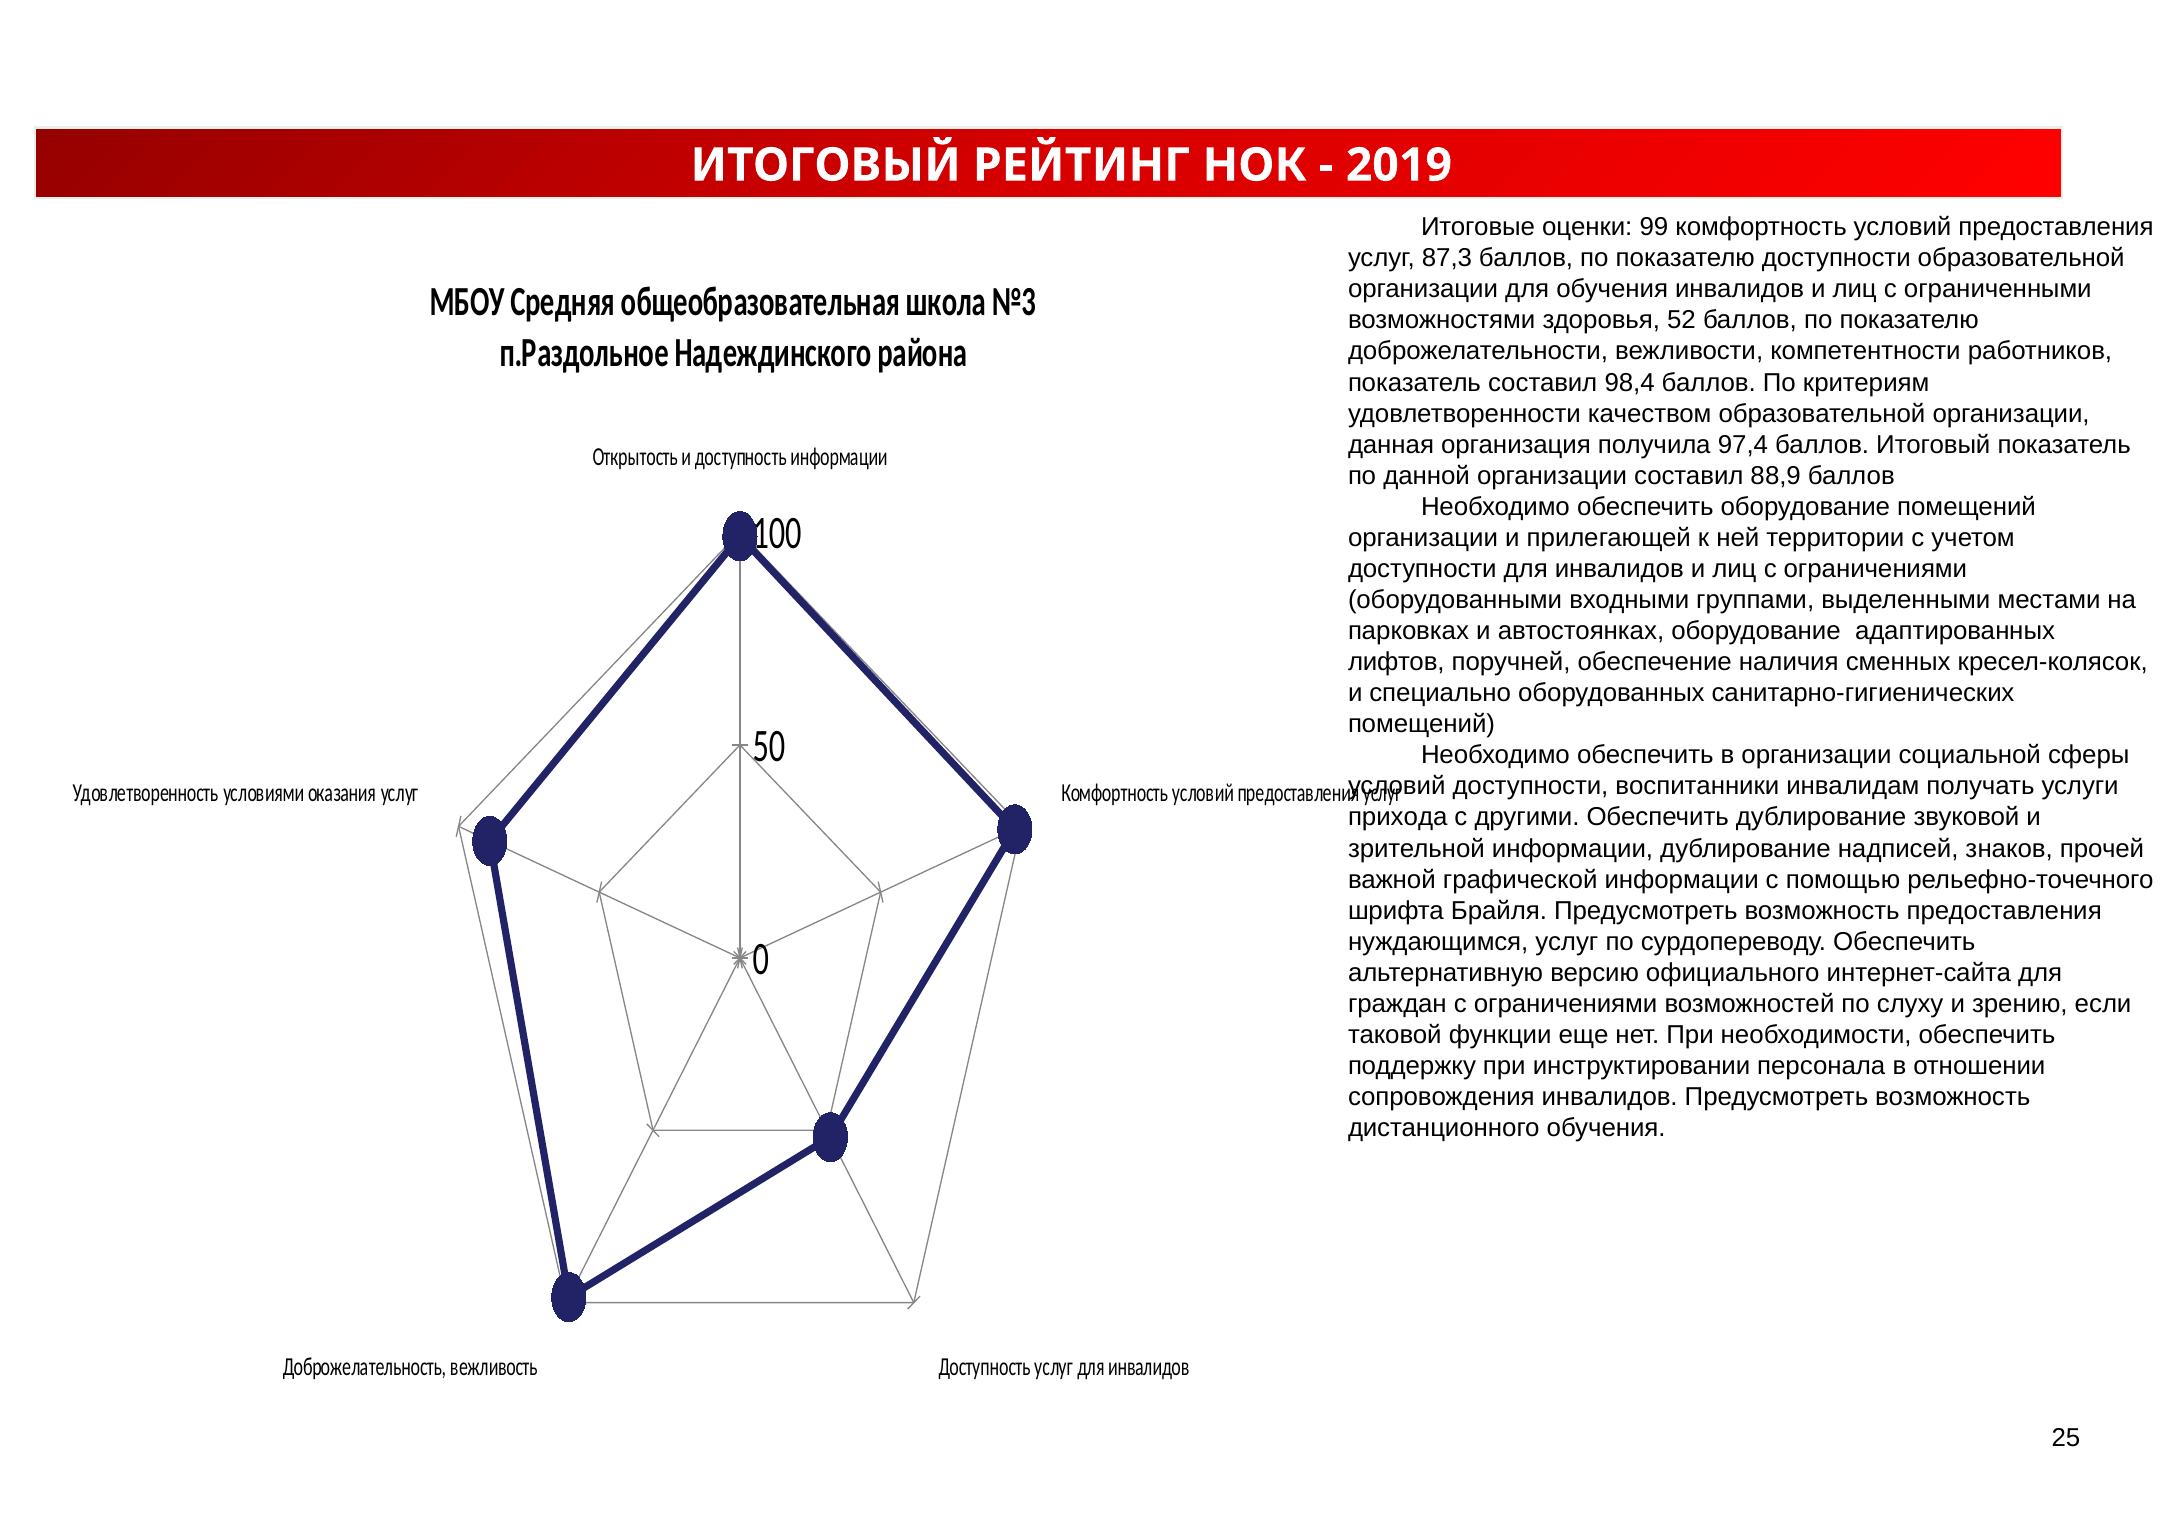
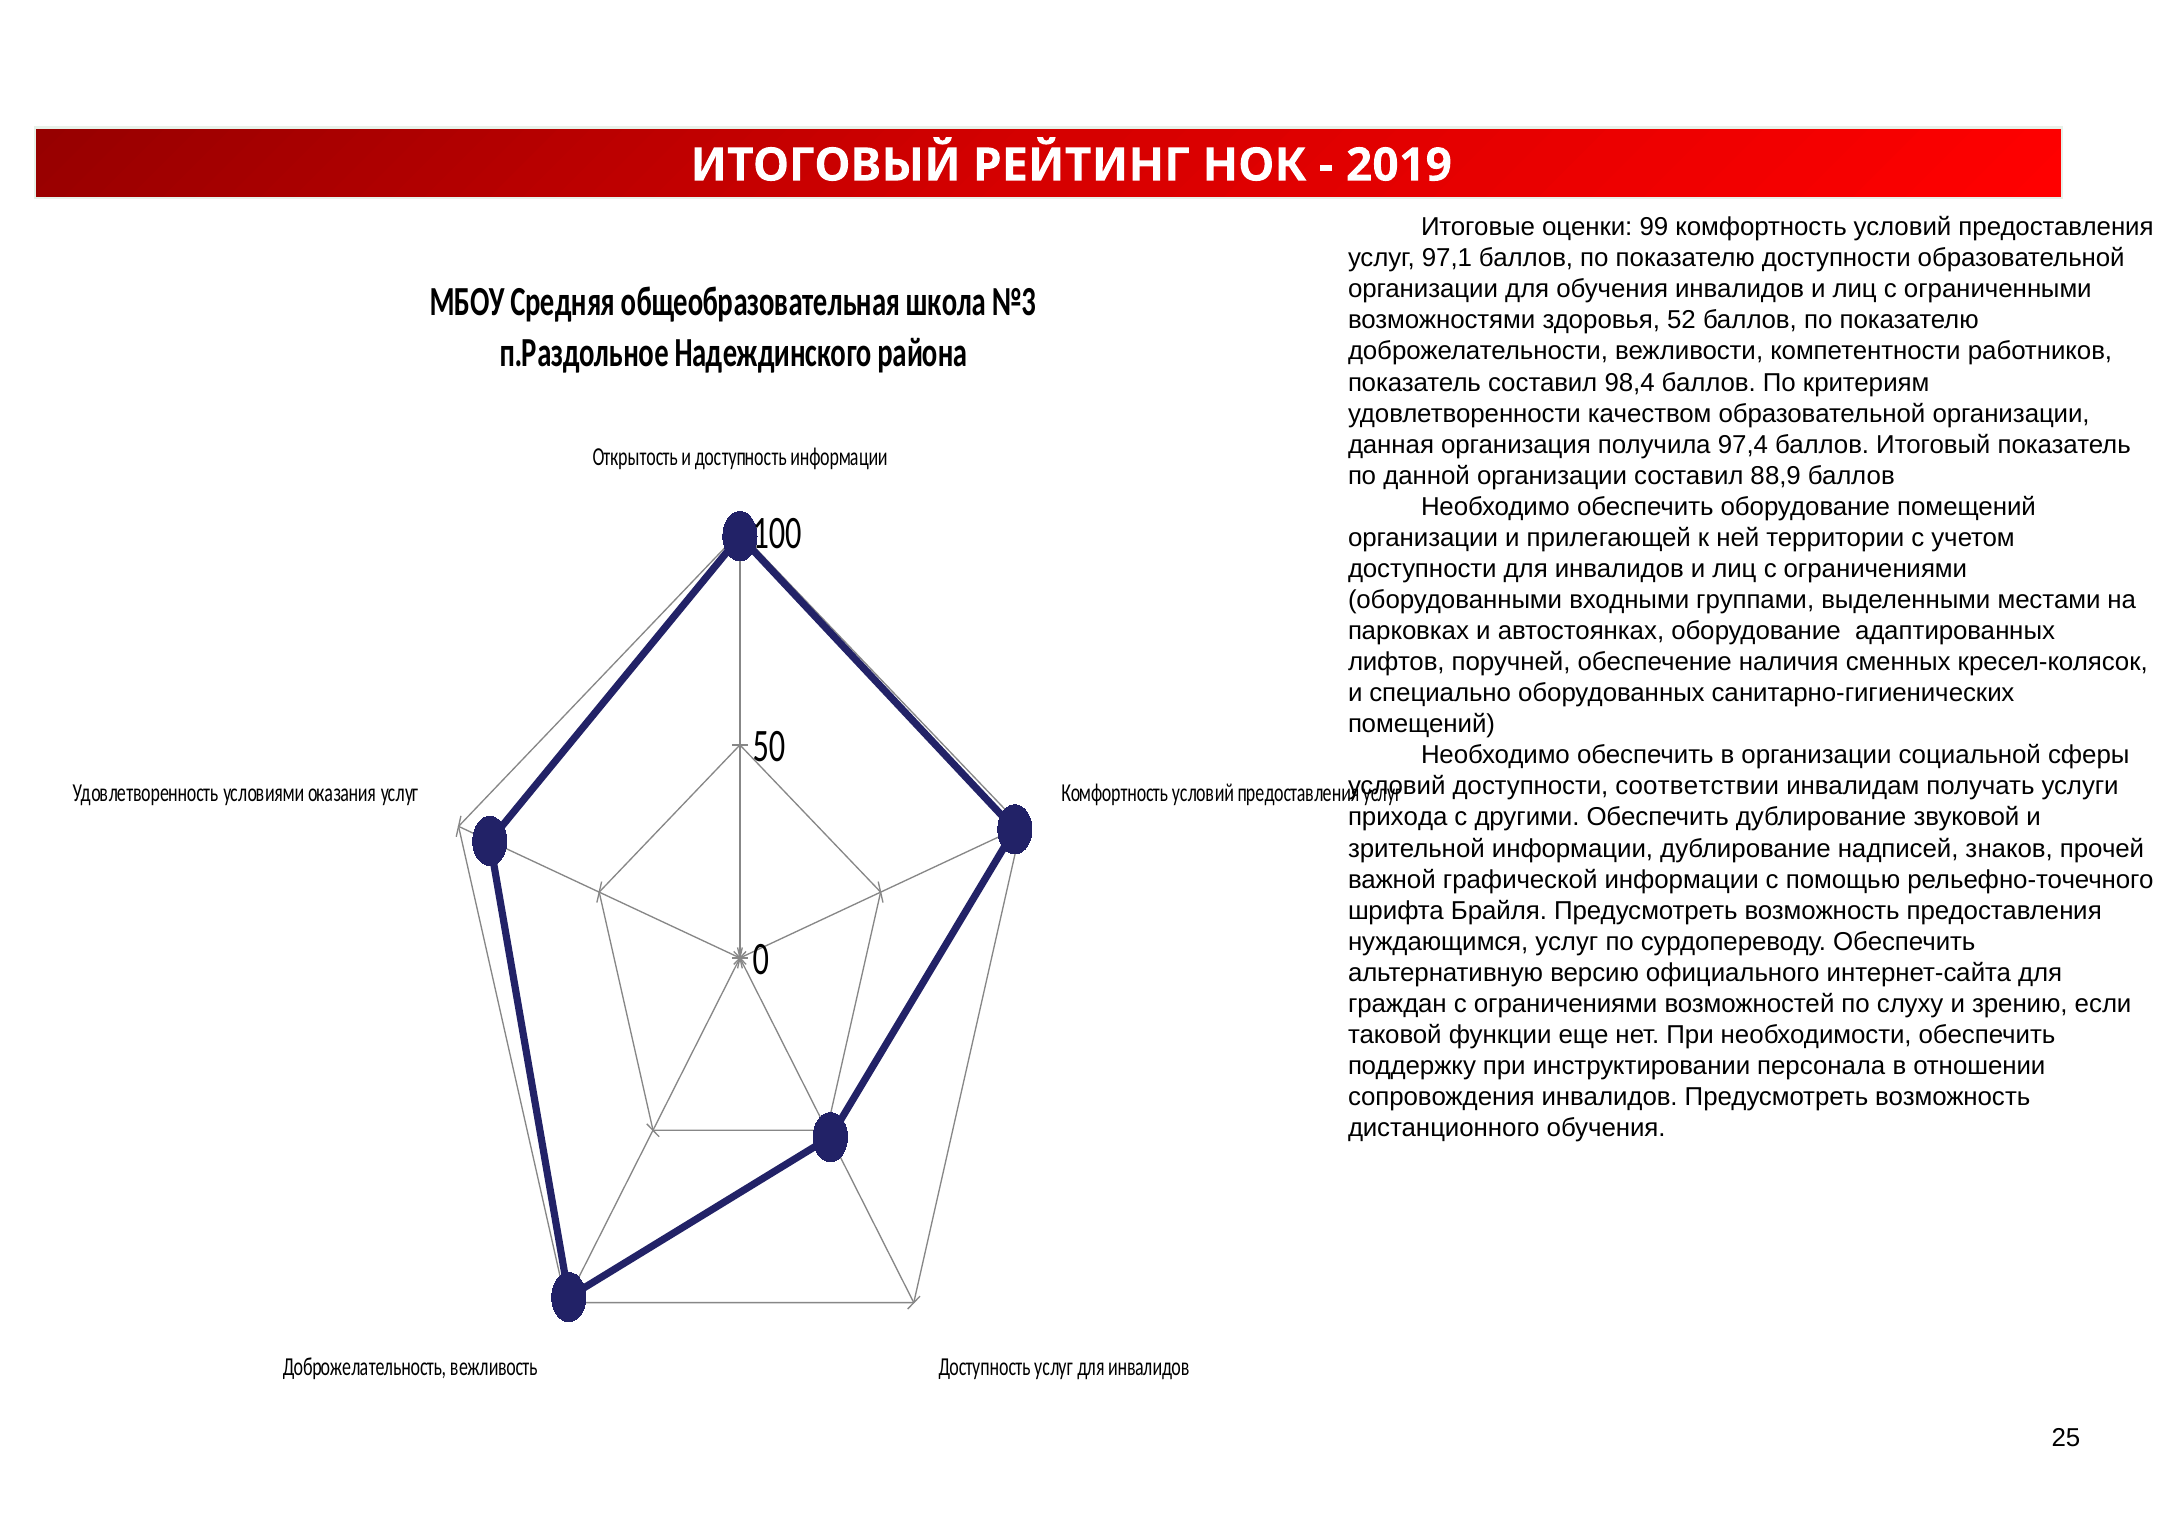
87,3: 87,3 -> 97,1
воспитанники: воспитанники -> соответствии
